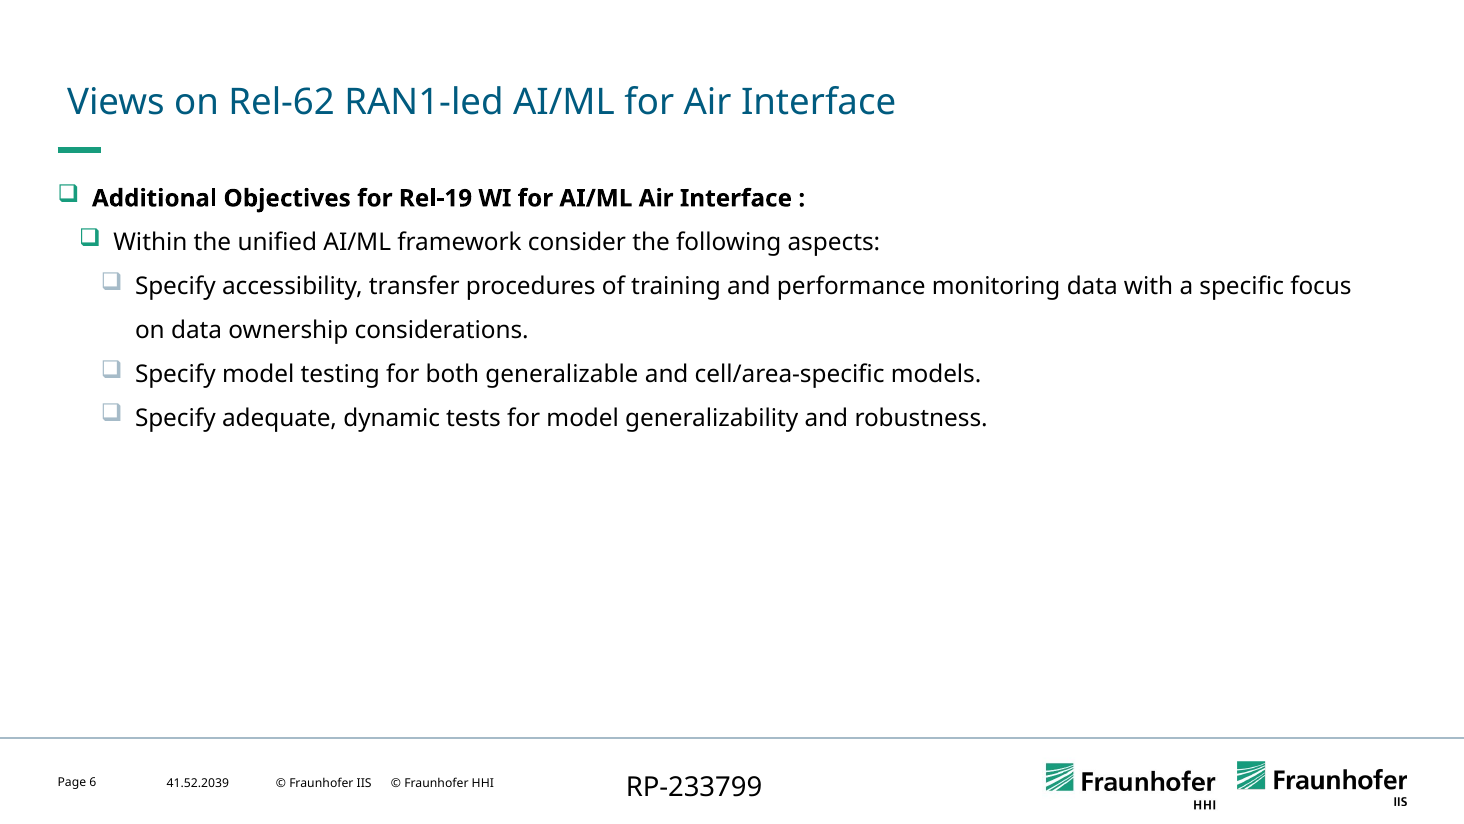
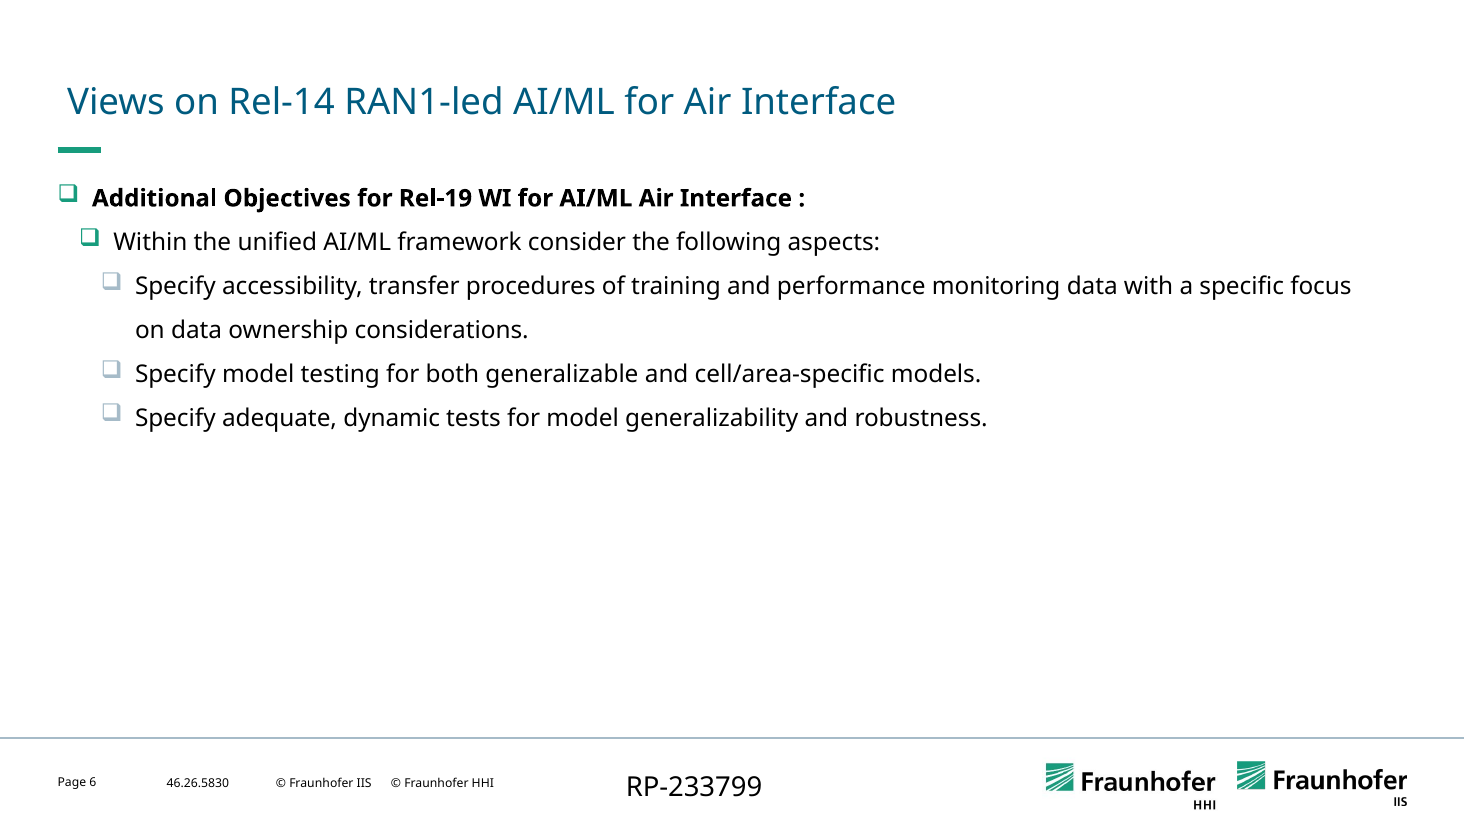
Rel-62: Rel-62 -> Rel-14
41.52.2039: 41.52.2039 -> 46.26.5830
